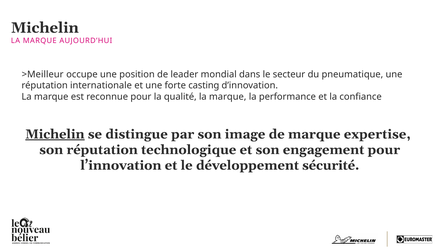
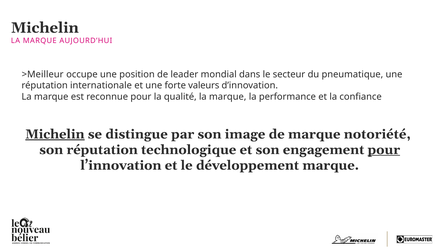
casting: casting -> valeurs
expertise: expertise -> notoriété
pour at (384, 150) underline: none -> present
développement sécurité: sécurité -> marque
